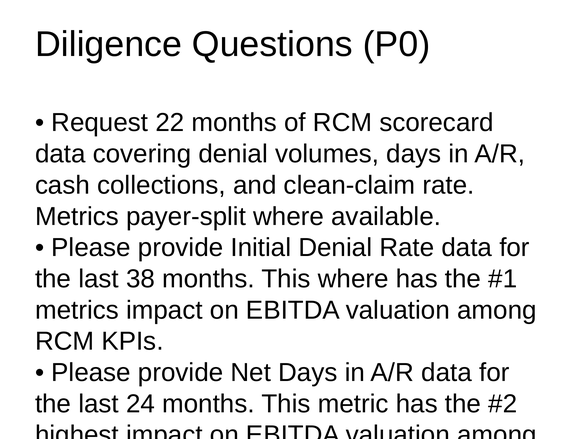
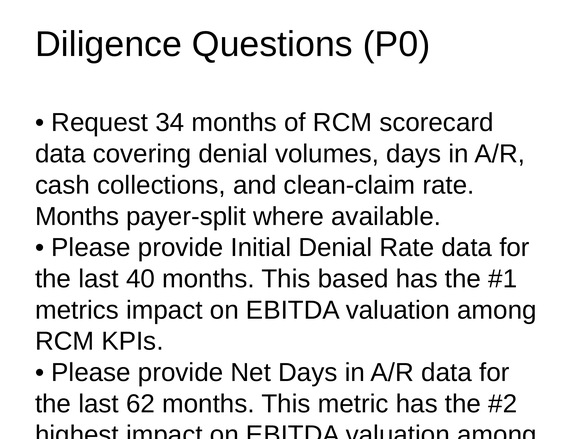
22: 22 -> 34
Metrics at (77, 216): Metrics -> Months
38: 38 -> 40
This where: where -> based
24: 24 -> 62
